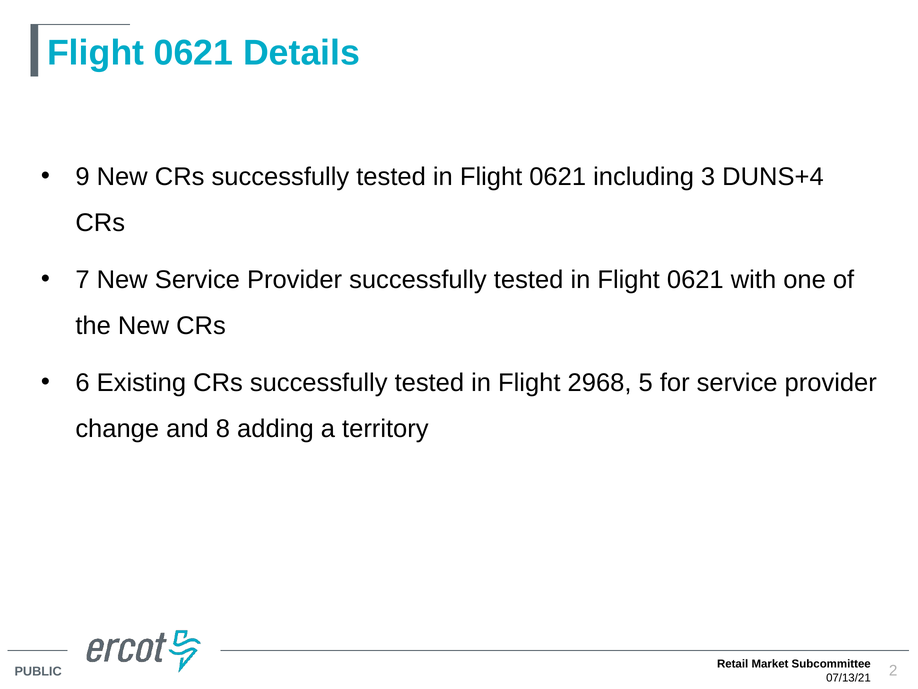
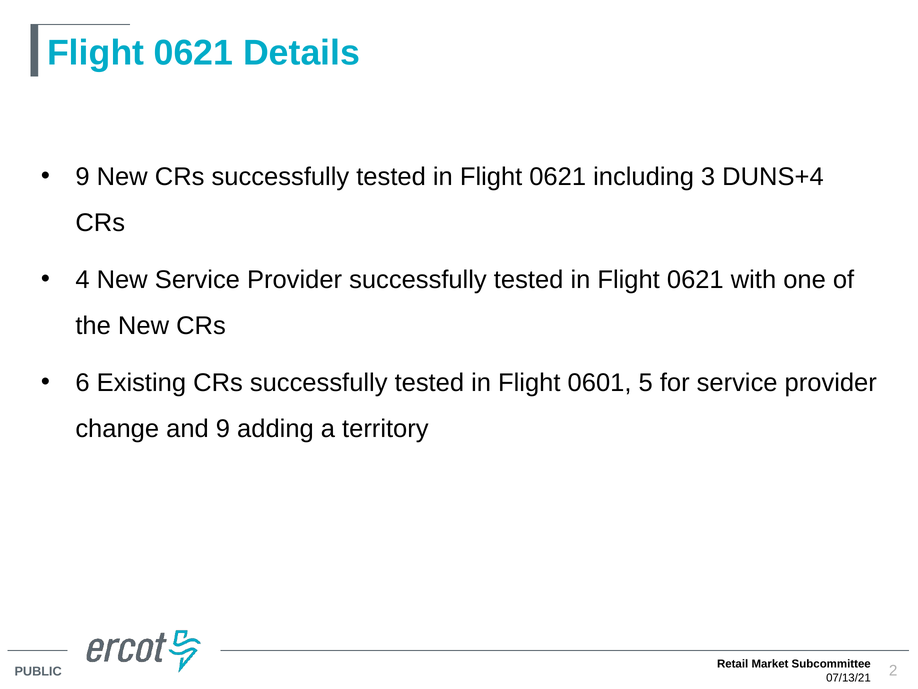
7: 7 -> 4
2968: 2968 -> 0601
and 8: 8 -> 9
